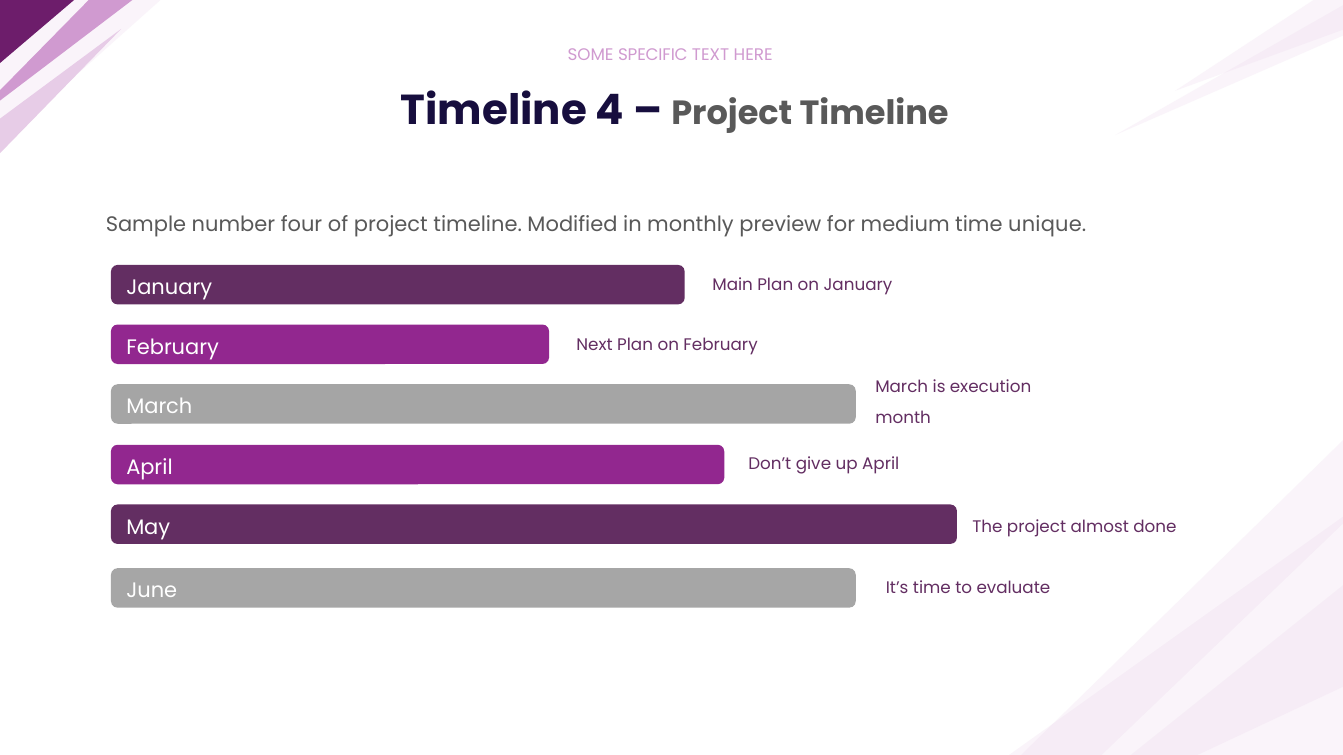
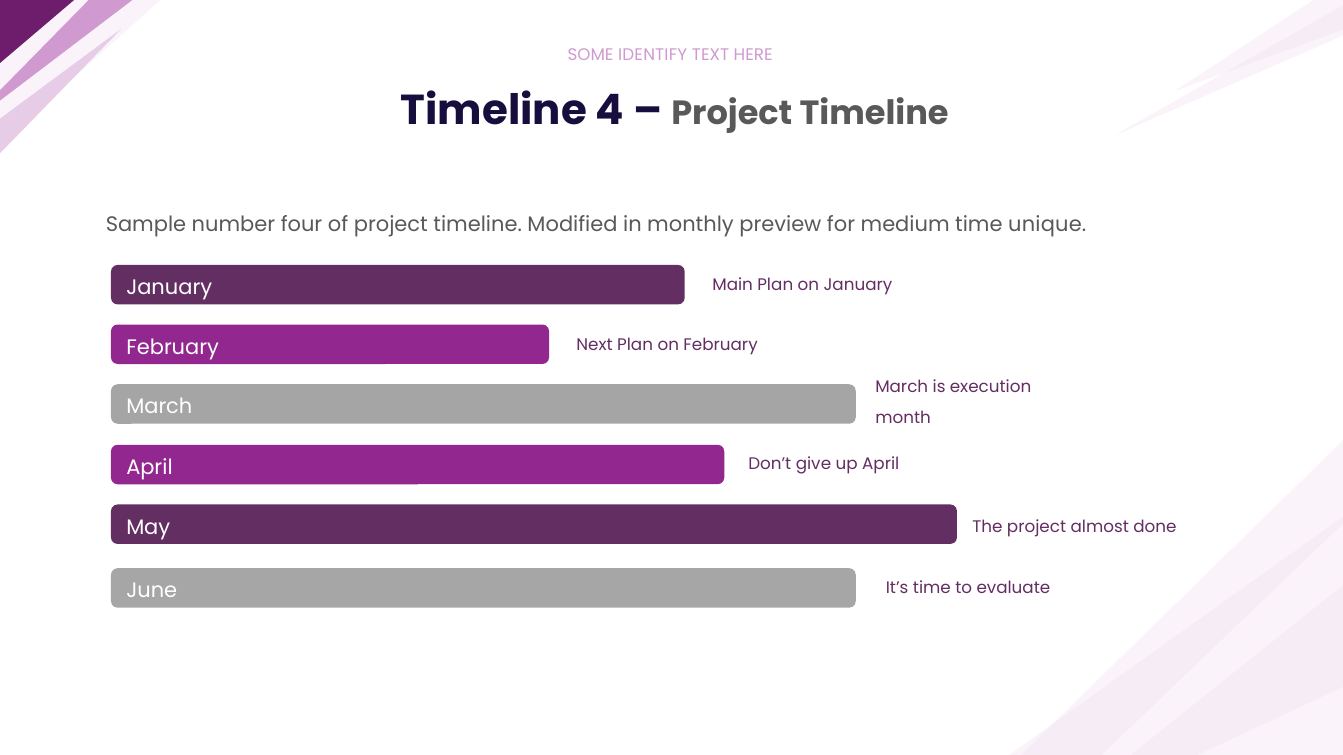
SPECIFIC: SPECIFIC -> IDENTIFY
